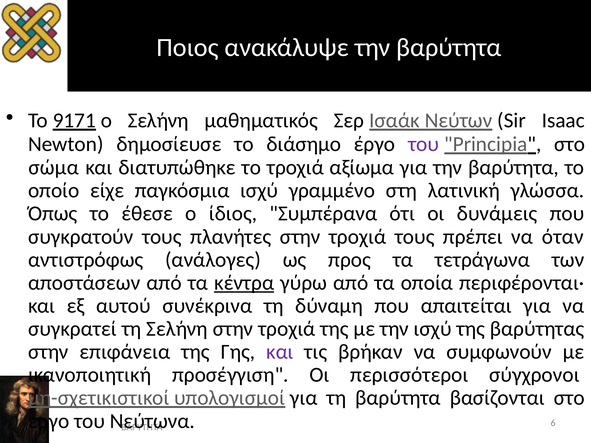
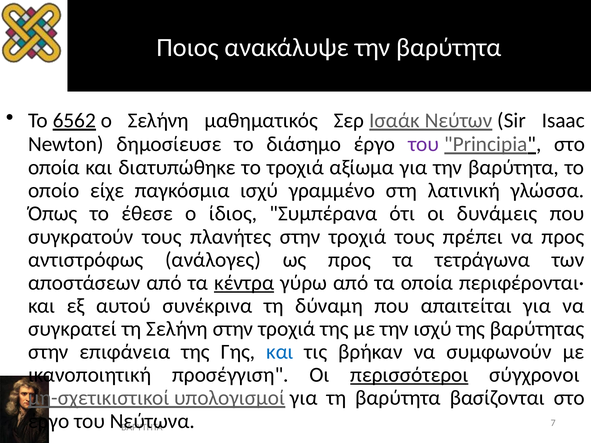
9171: 9171 -> 6562
σώμα at (54, 168): σώμα -> οποία
να όταν: όταν -> προς
και at (280, 352) colour: purple -> blue
περισσότεροι underline: none -> present
6: 6 -> 7
